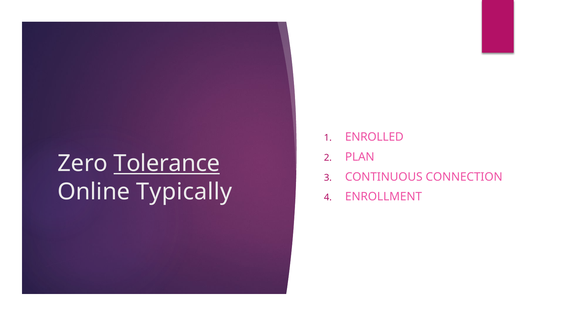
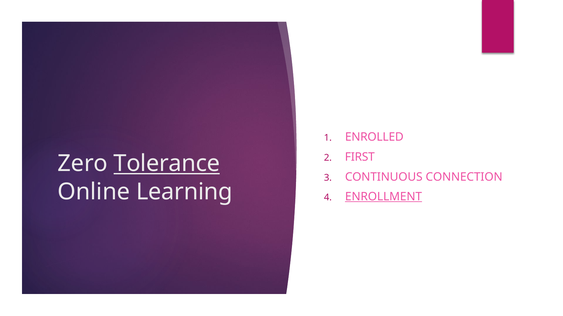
PLAN: PLAN -> FIRST
Typically: Typically -> Learning
ENROLLMENT underline: none -> present
